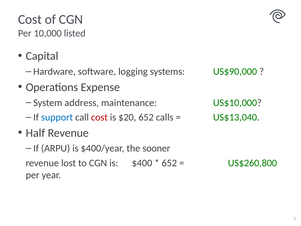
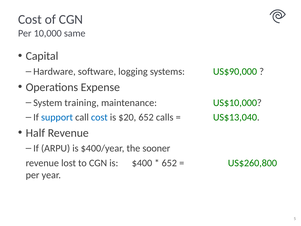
listed: listed -> same
address: address -> training
cost at (99, 117) colour: red -> blue
